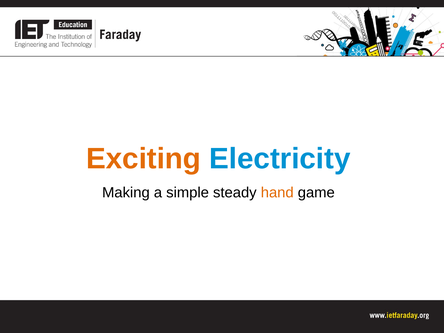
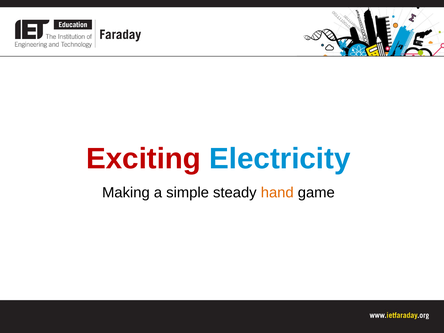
Exciting colour: orange -> red
